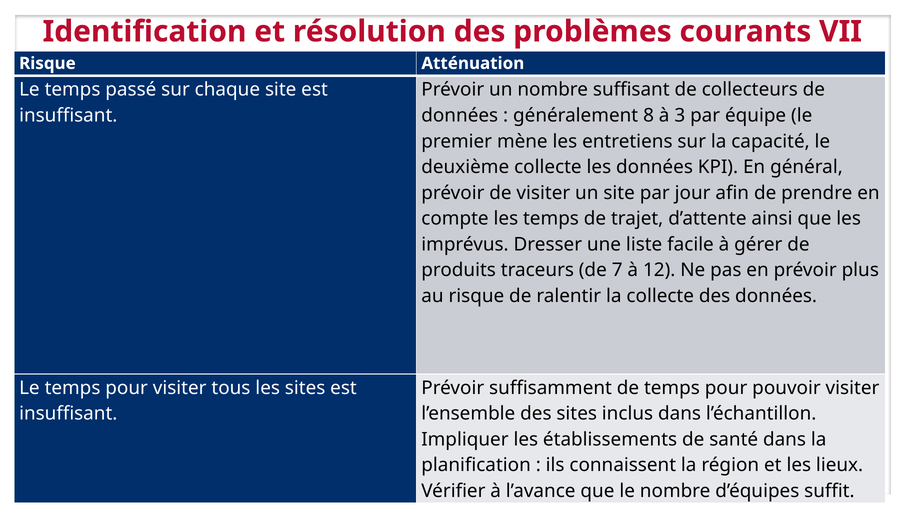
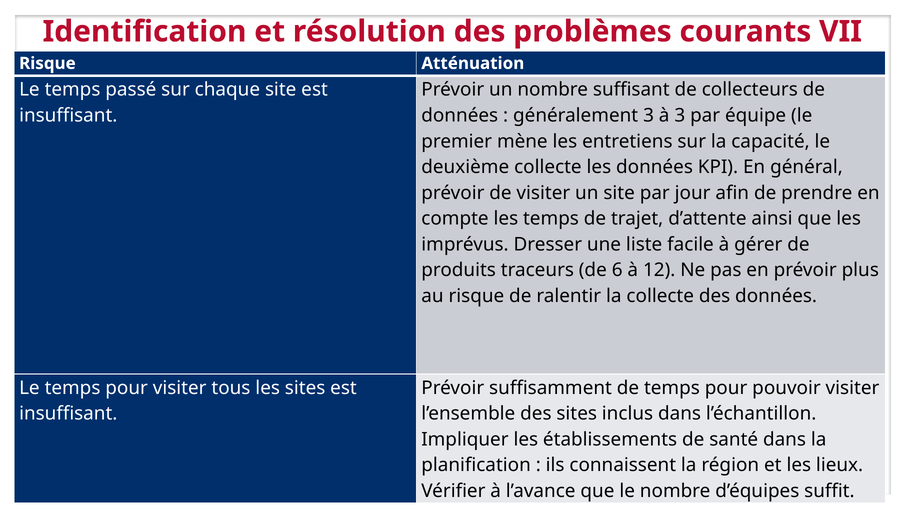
généralement 8: 8 -> 3
7: 7 -> 6
